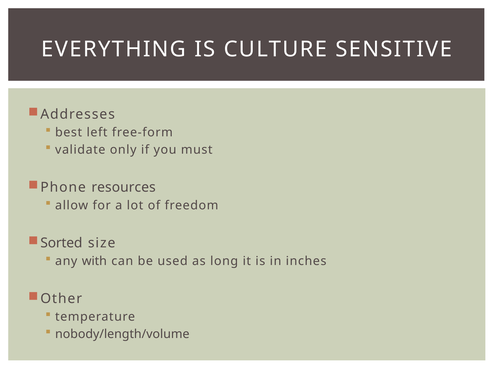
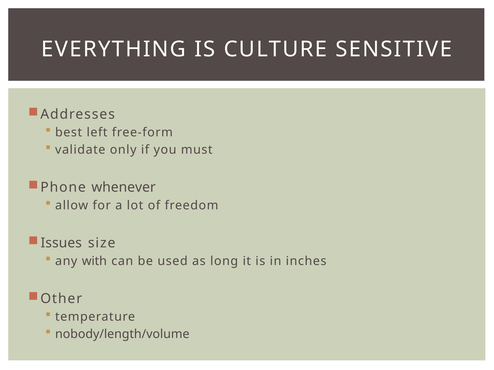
resources: resources -> whenever
Sorted: Sorted -> Issues
